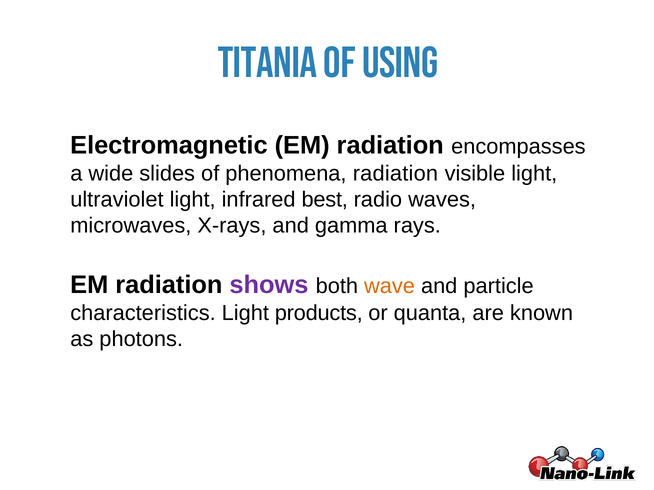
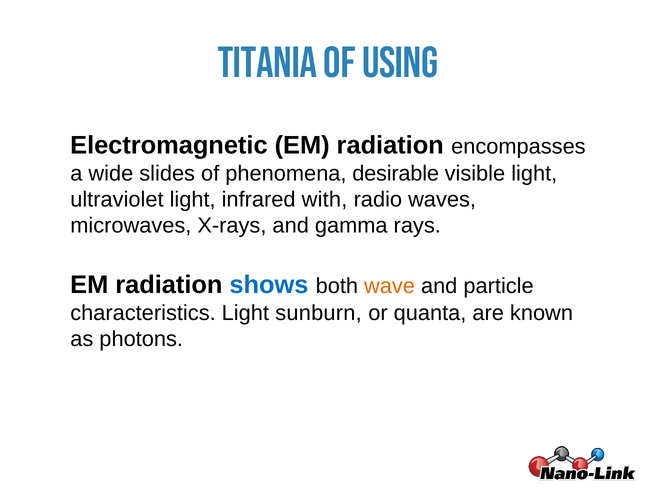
phenomena radiation: radiation -> desirable
best: best -> with
shows colour: purple -> blue
products: products -> sunburn
